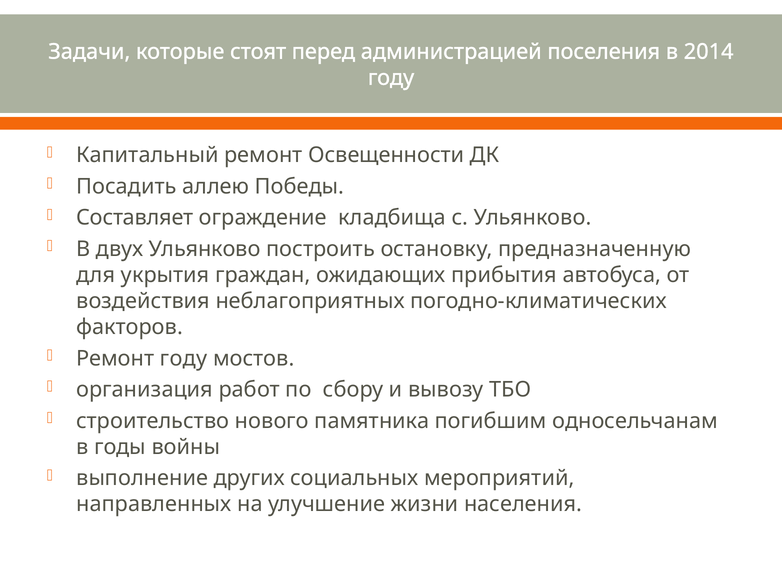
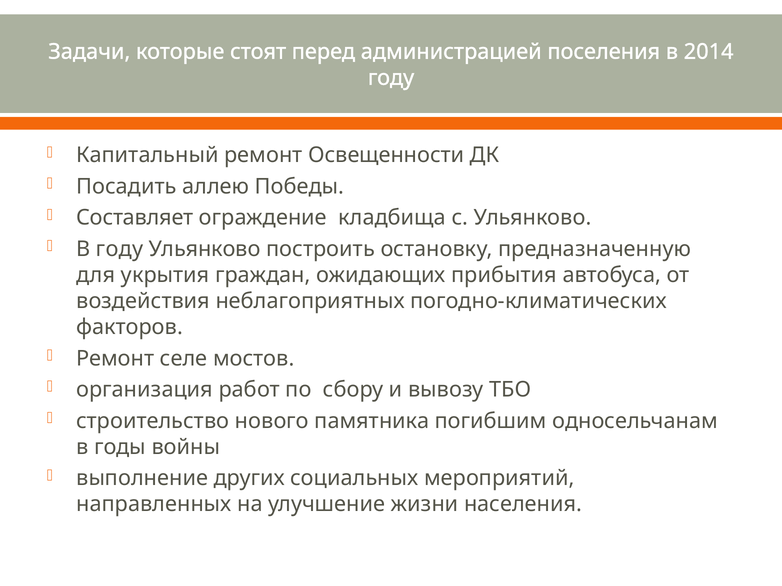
В двух: двух -> году
Ремонт году: году -> селе
